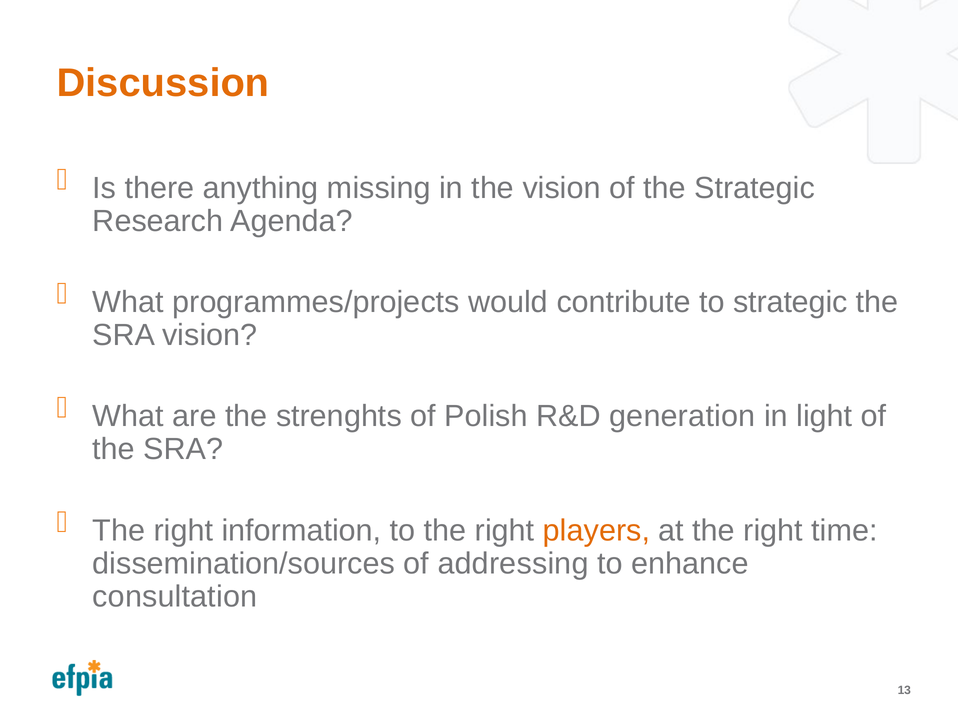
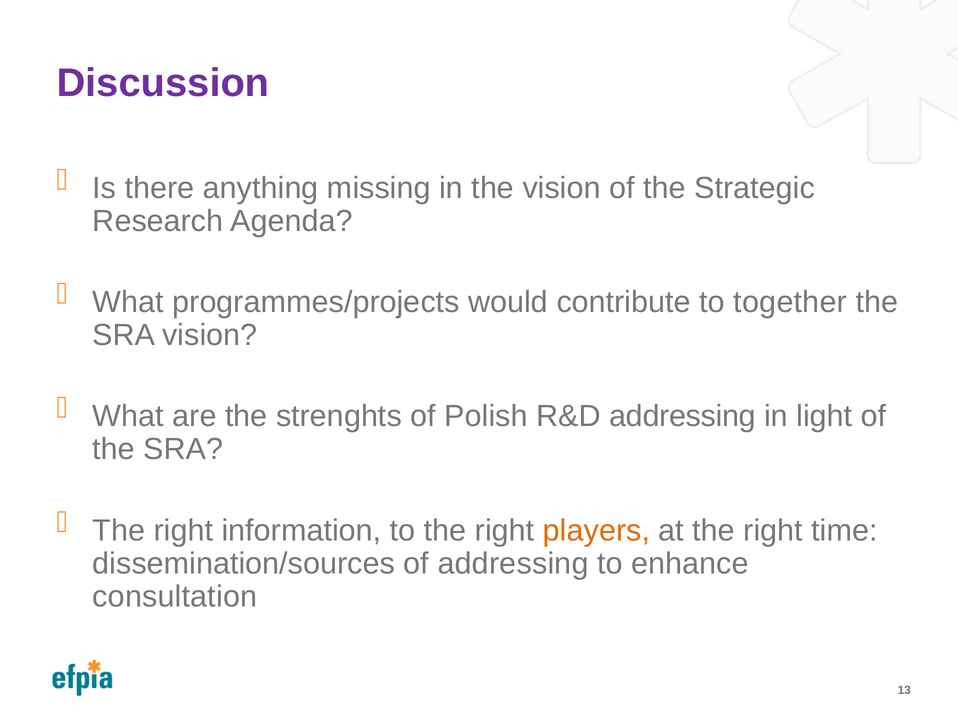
Discussion colour: orange -> purple
to strategic: strategic -> together
R&D generation: generation -> addressing
